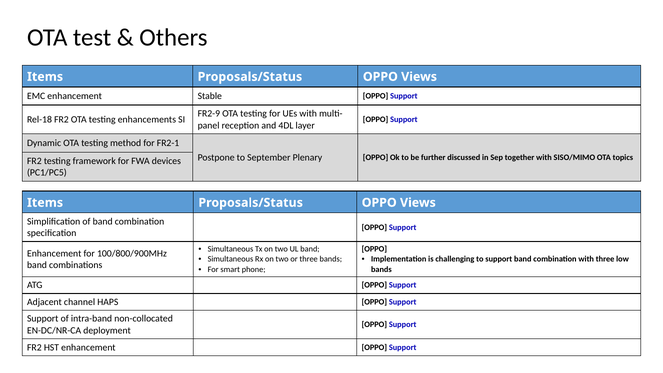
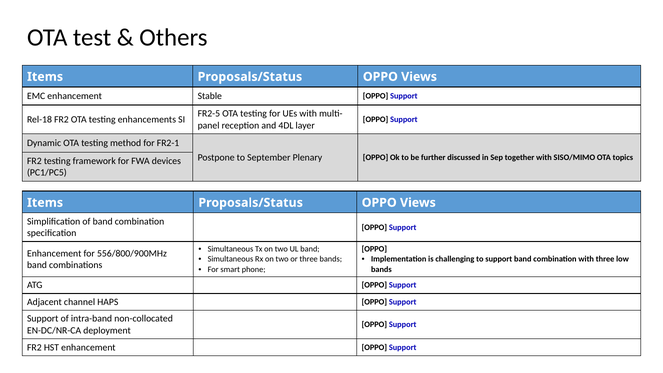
FR2-9: FR2-9 -> FR2-5
100/800/900MHz: 100/800/900MHz -> 556/800/900MHz
